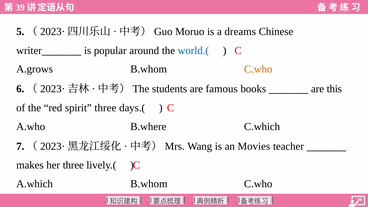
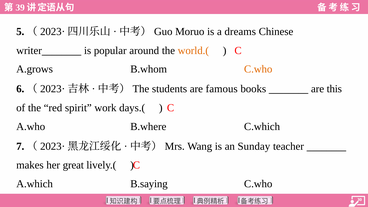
world.( colour: blue -> orange
spirit three: three -> work
Movies: Movies -> Sunday
her three: three -> great
A.which B.whom: B.whom -> B.saying
